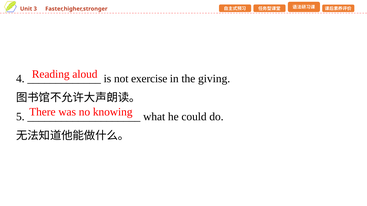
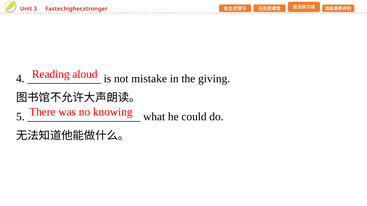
exercise: exercise -> mistake
